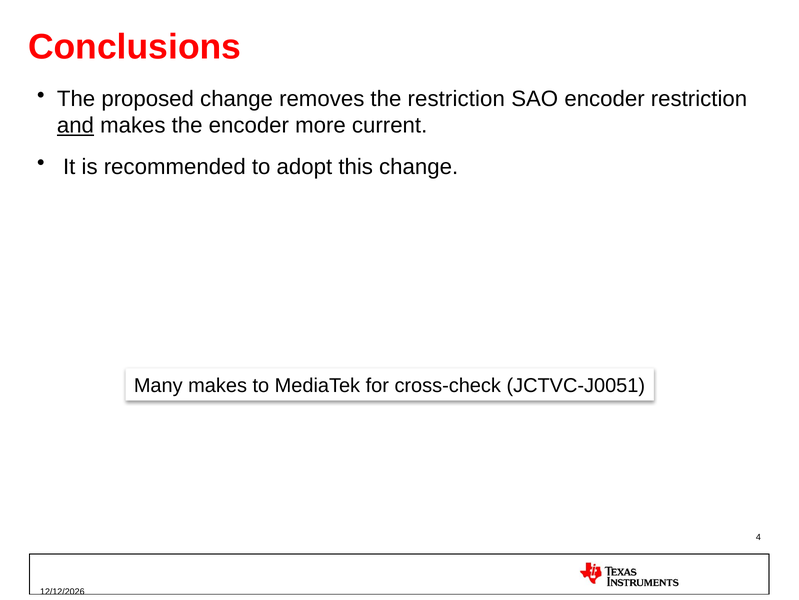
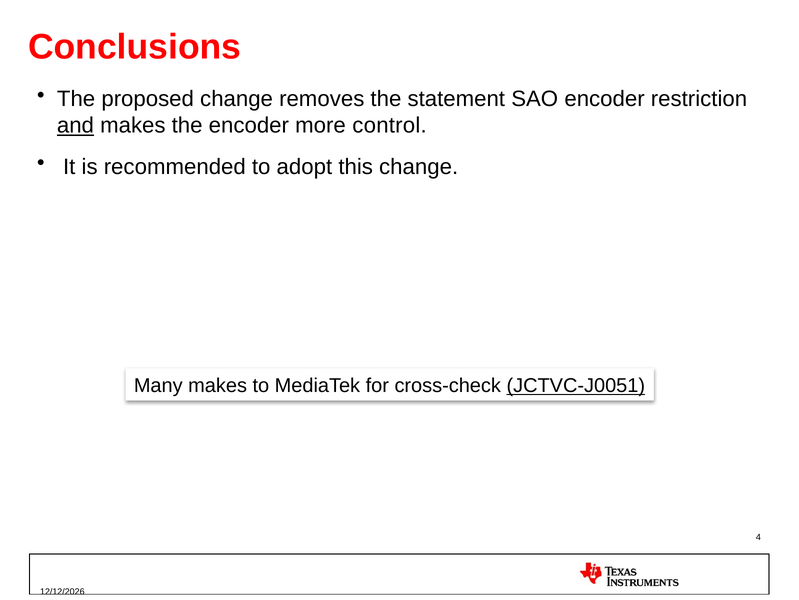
the restriction: restriction -> statement
current: current -> control
JCTVC-J0051 underline: none -> present
